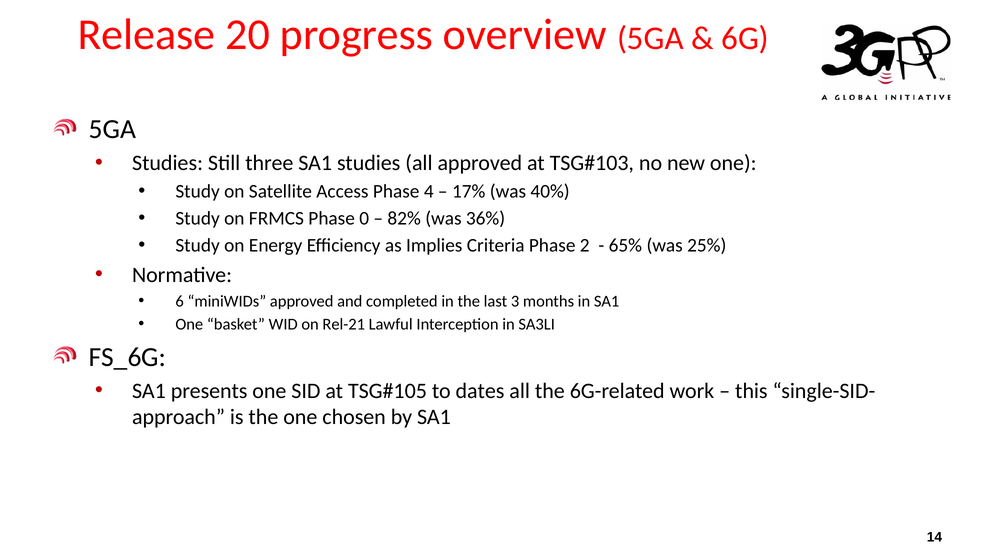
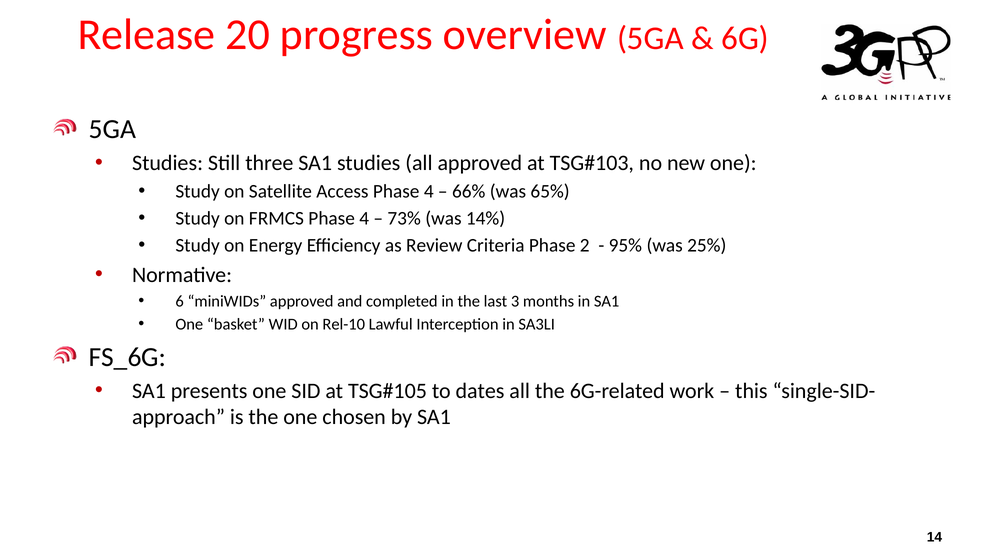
17%: 17% -> 66%
40%: 40% -> 65%
FRMCS Phase 0: 0 -> 4
82%: 82% -> 73%
36%: 36% -> 14%
Implies: Implies -> Review
65%: 65% -> 95%
Rel-21: Rel-21 -> Rel-10
